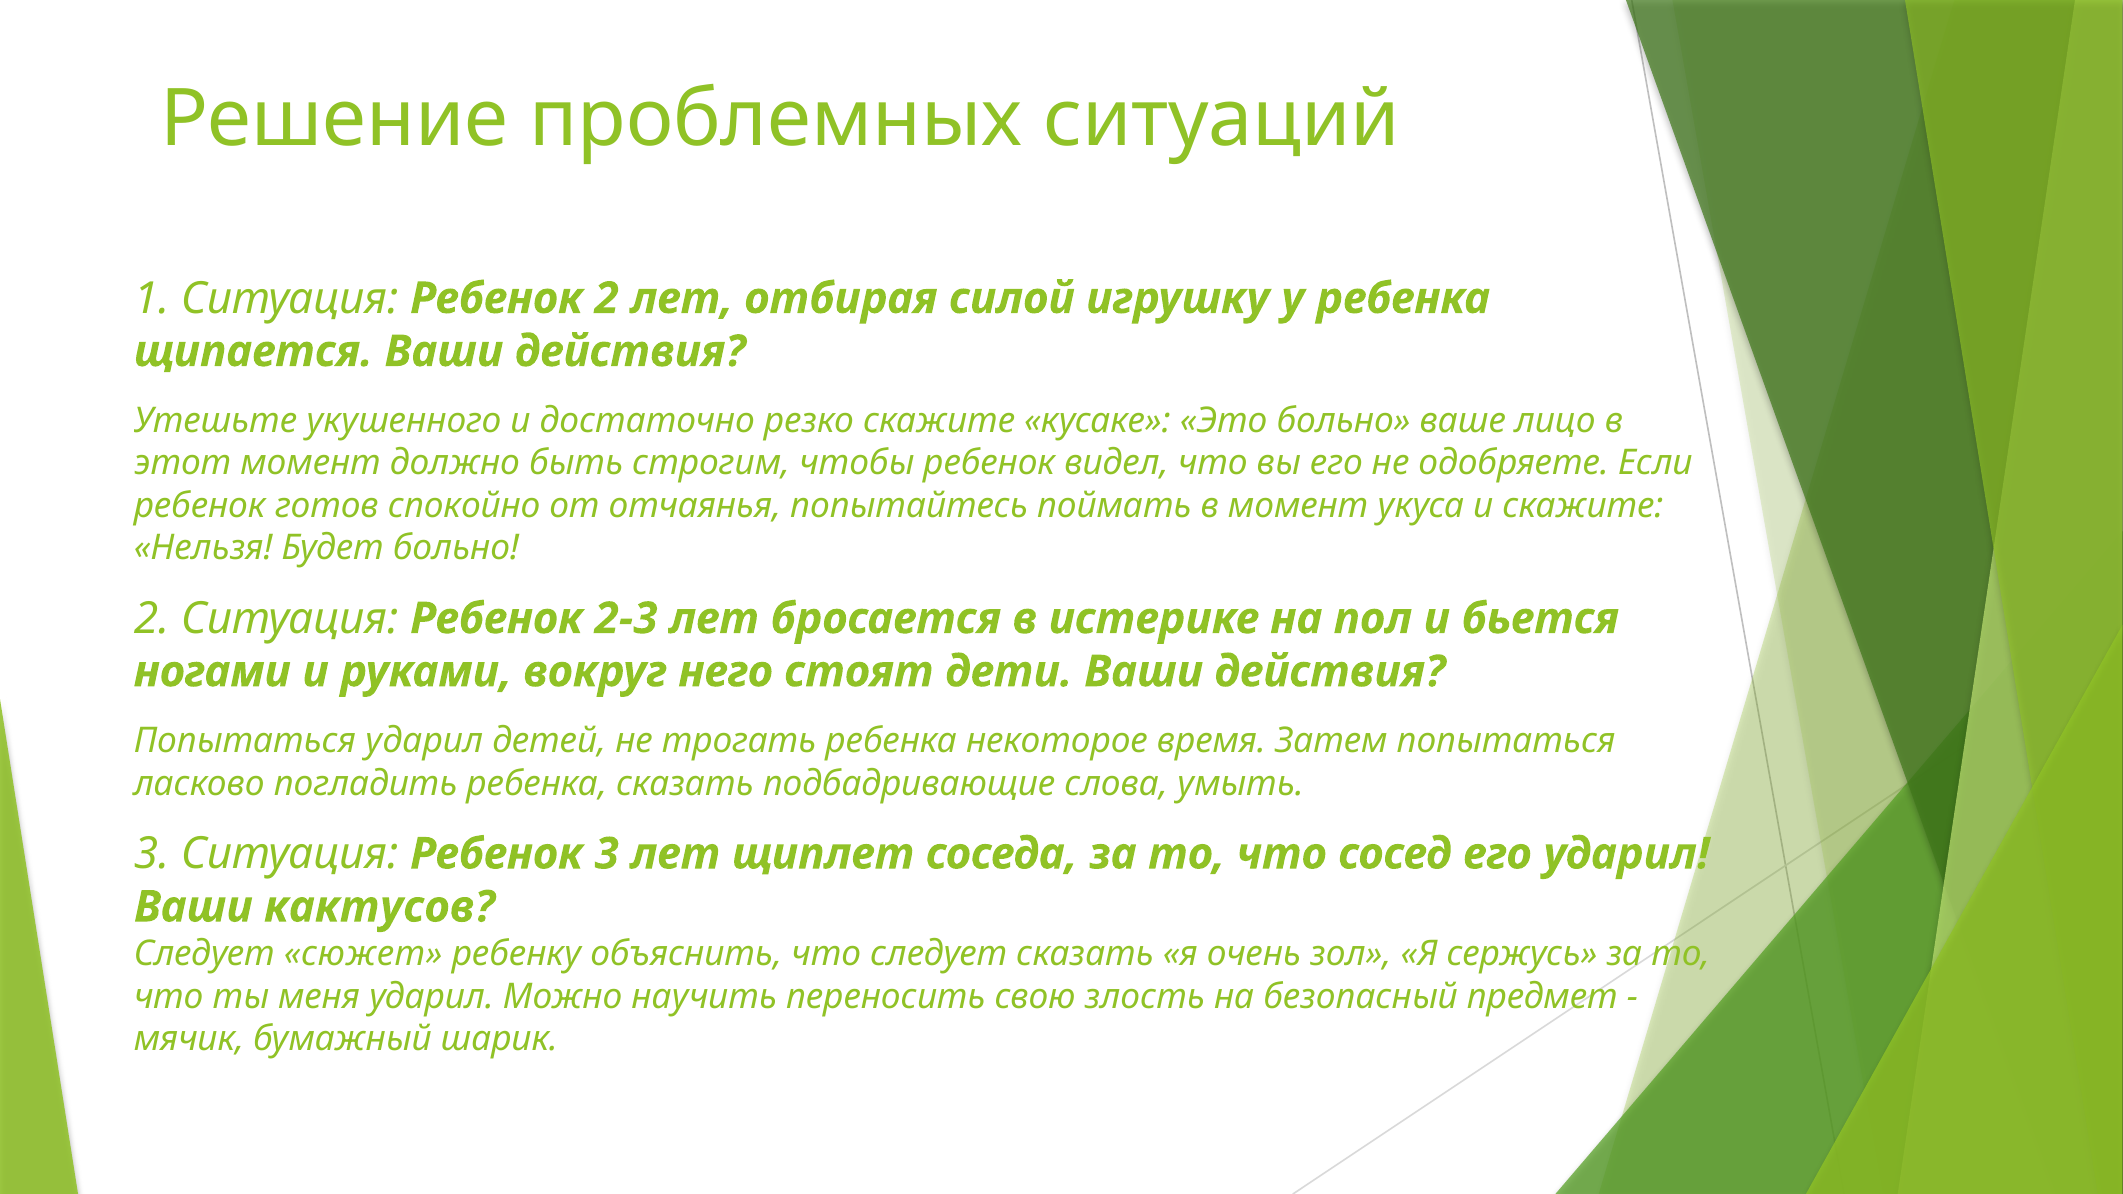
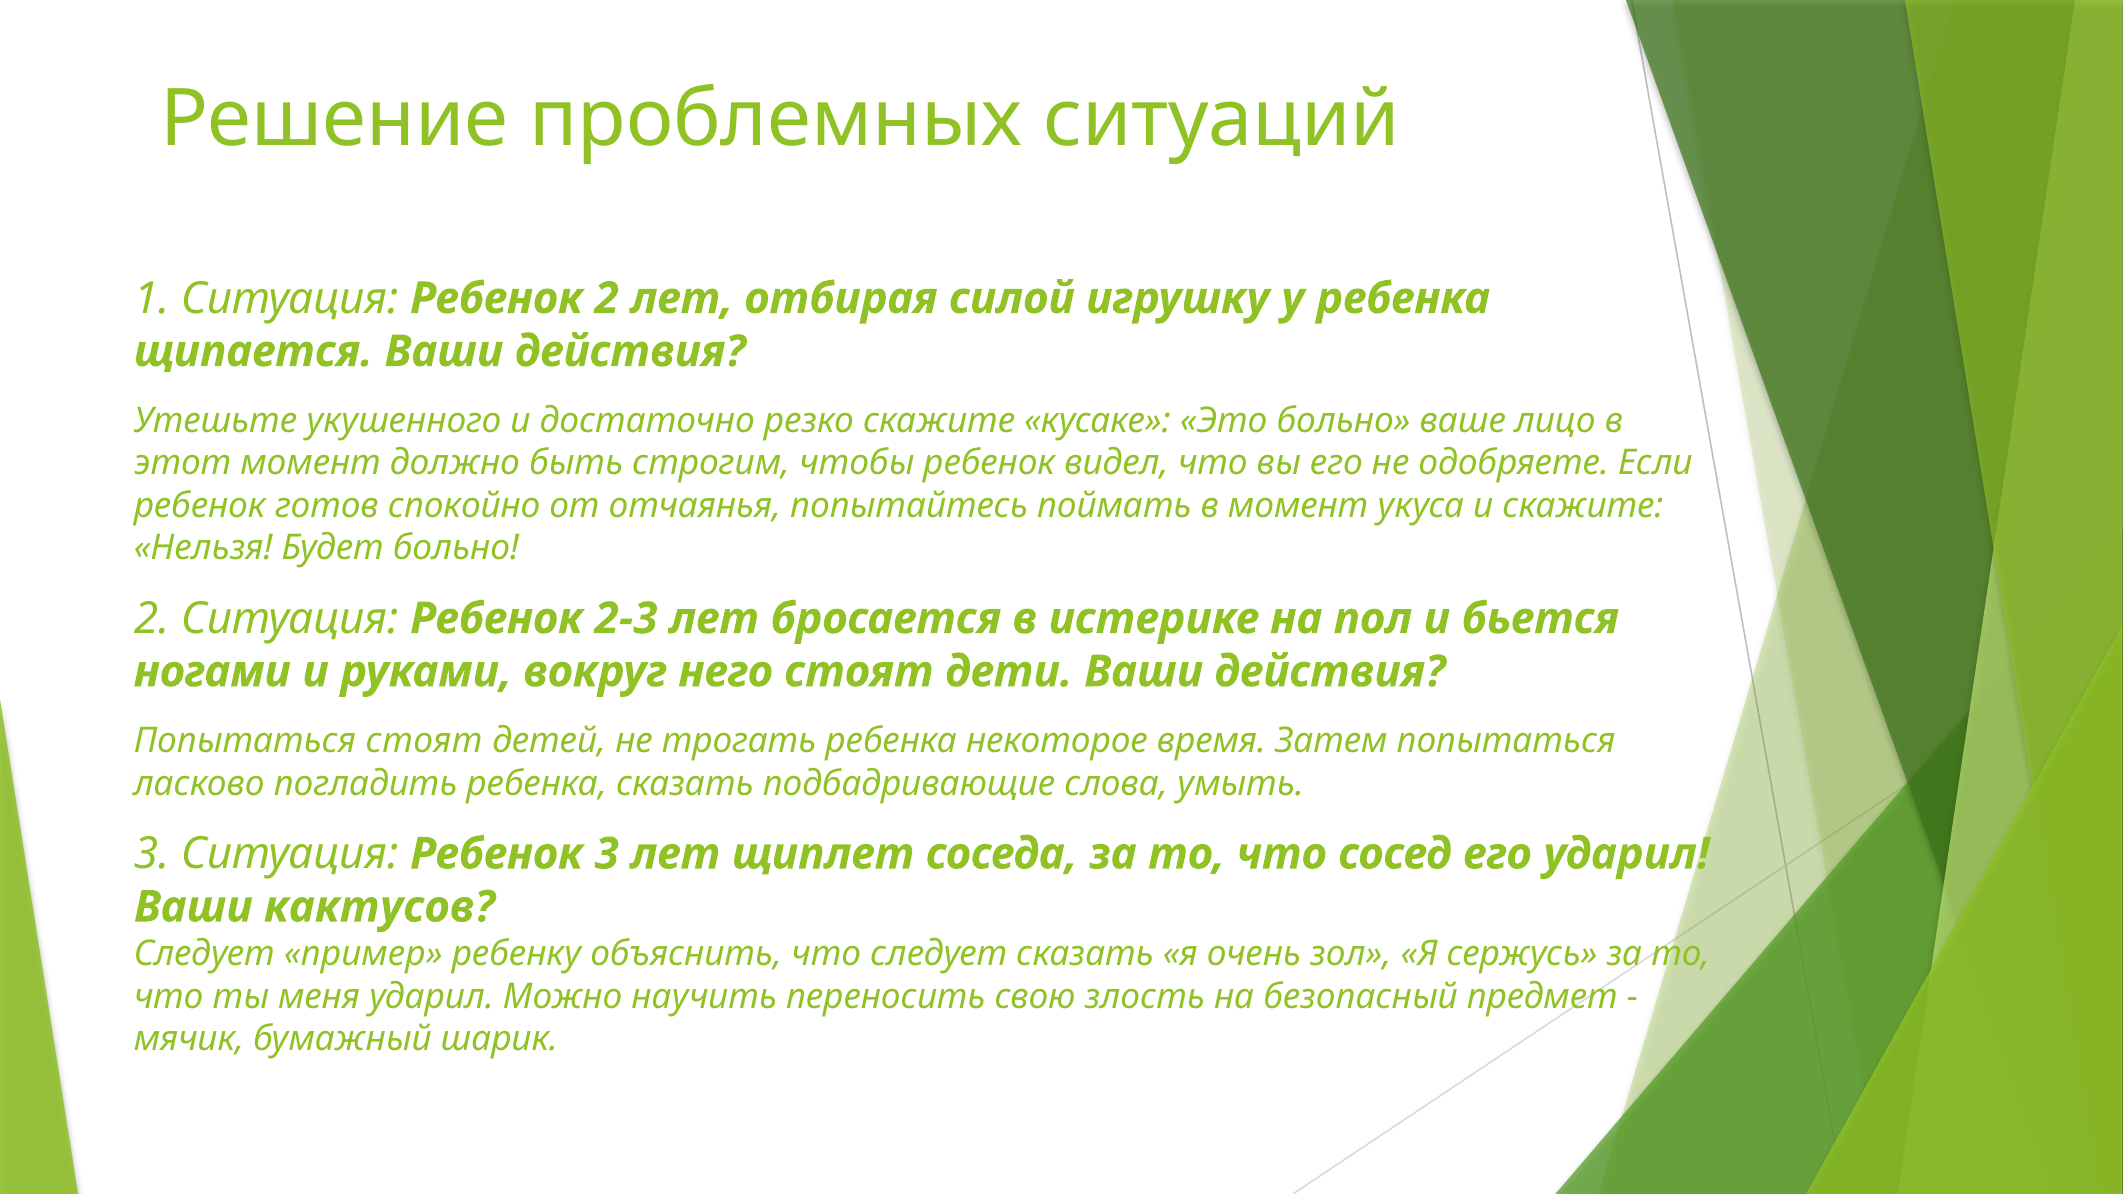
Попытаться ударил: ударил -> стоят
сюжет: сюжет -> пример
